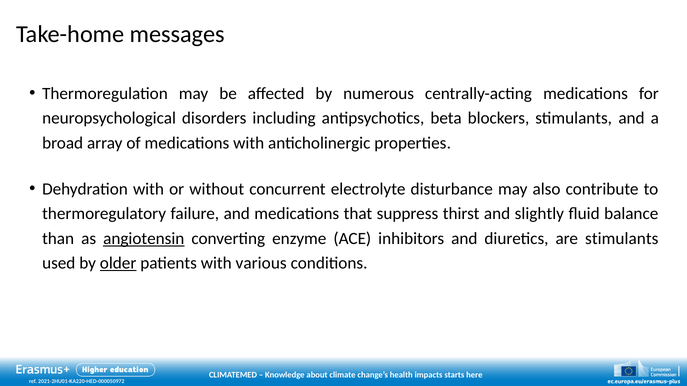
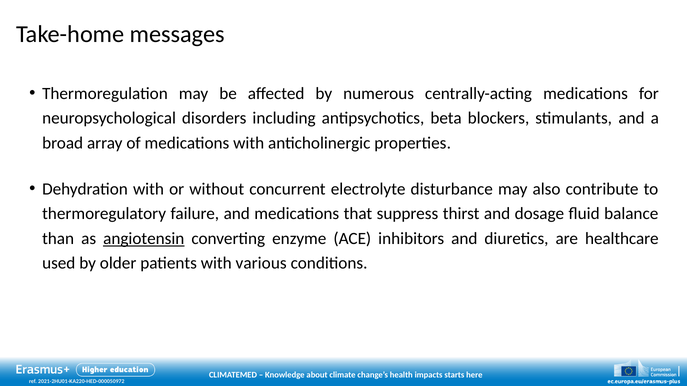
slightly: slightly -> dosage
are stimulants: stimulants -> healthcare
older underline: present -> none
